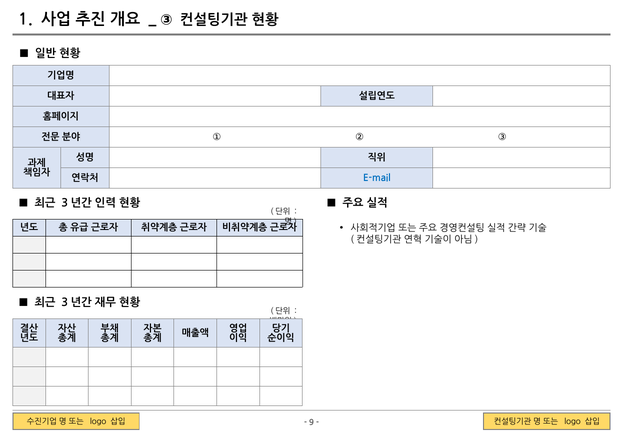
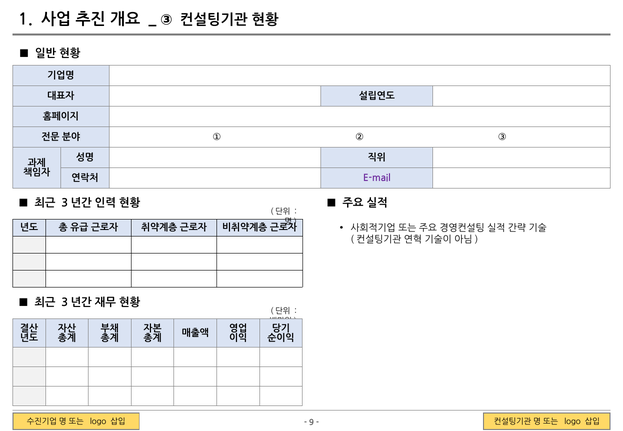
E-mail colour: blue -> purple
